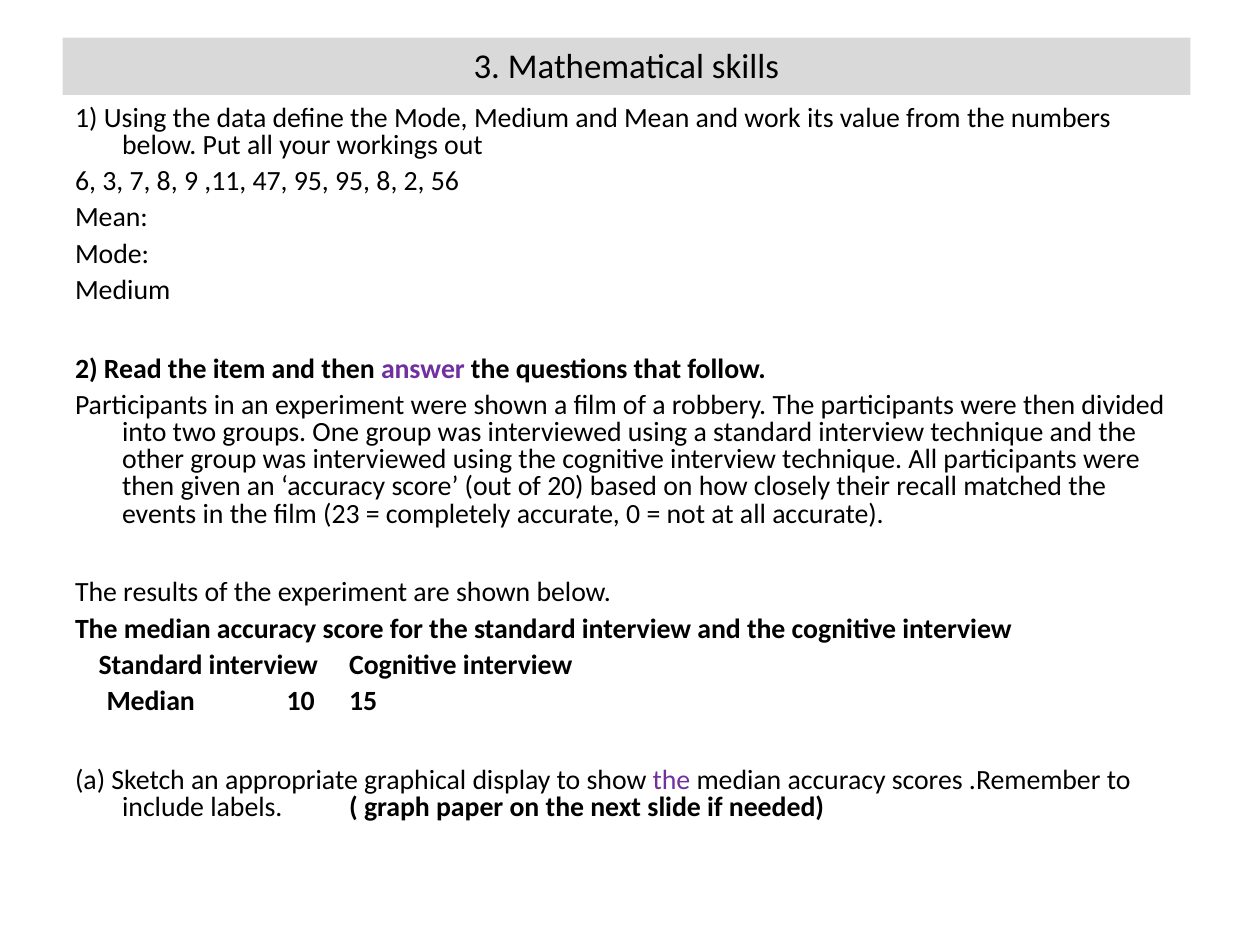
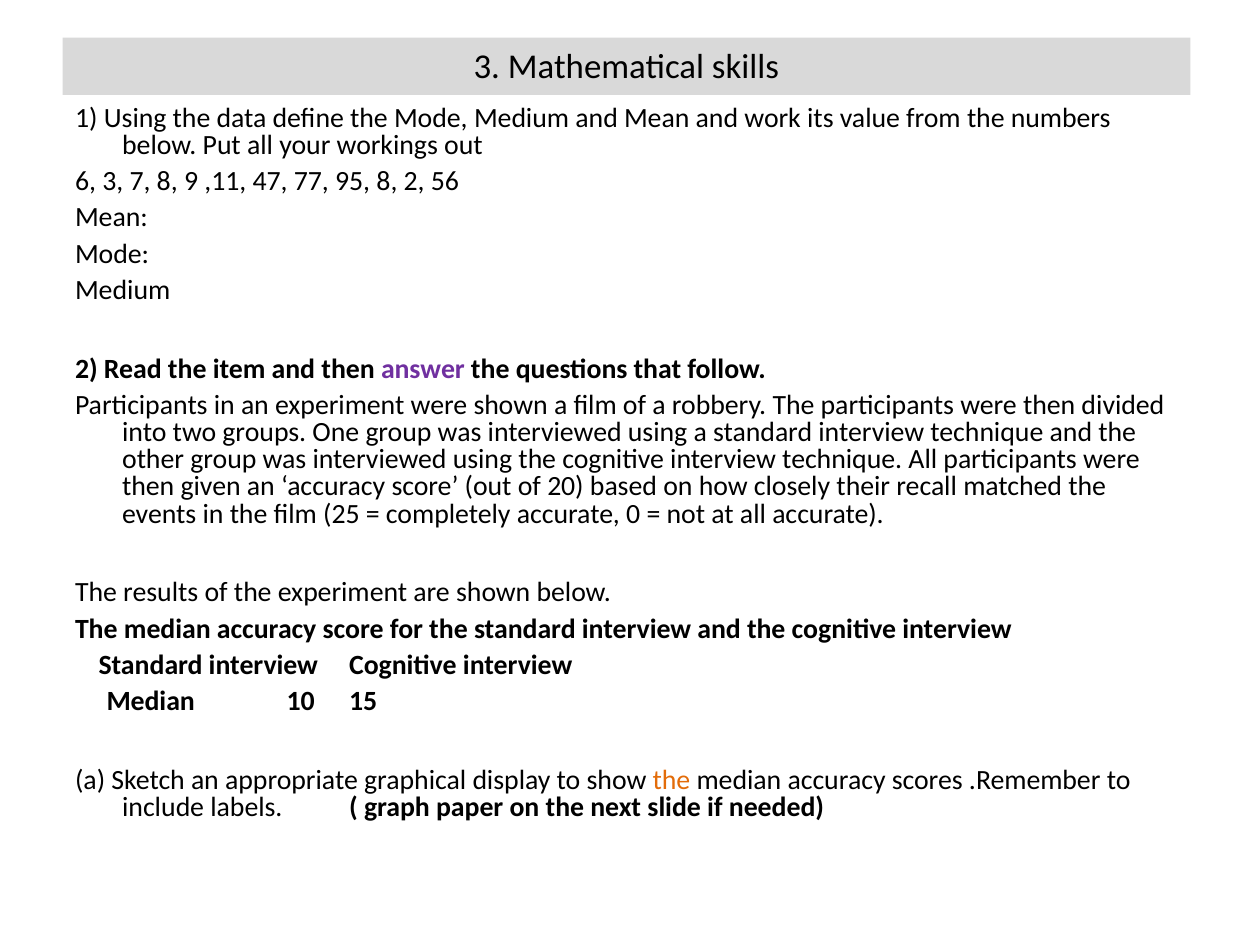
47 95: 95 -> 77
23: 23 -> 25
the at (671, 781) colour: purple -> orange
